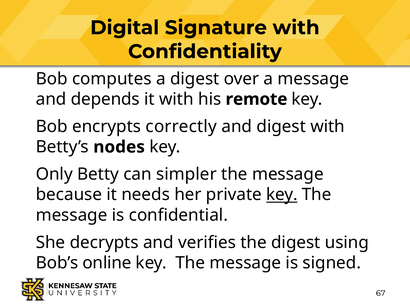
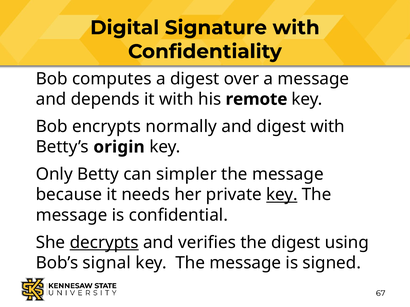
correctly: correctly -> normally
nodes: nodes -> origin
decrypts underline: none -> present
online: online -> signal
